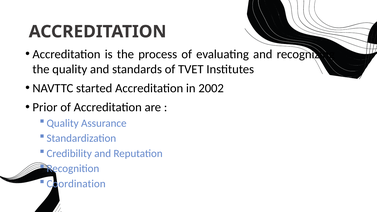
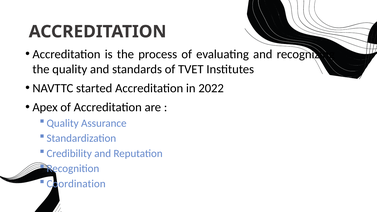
2002: 2002 -> 2022
Prior: Prior -> Apex
